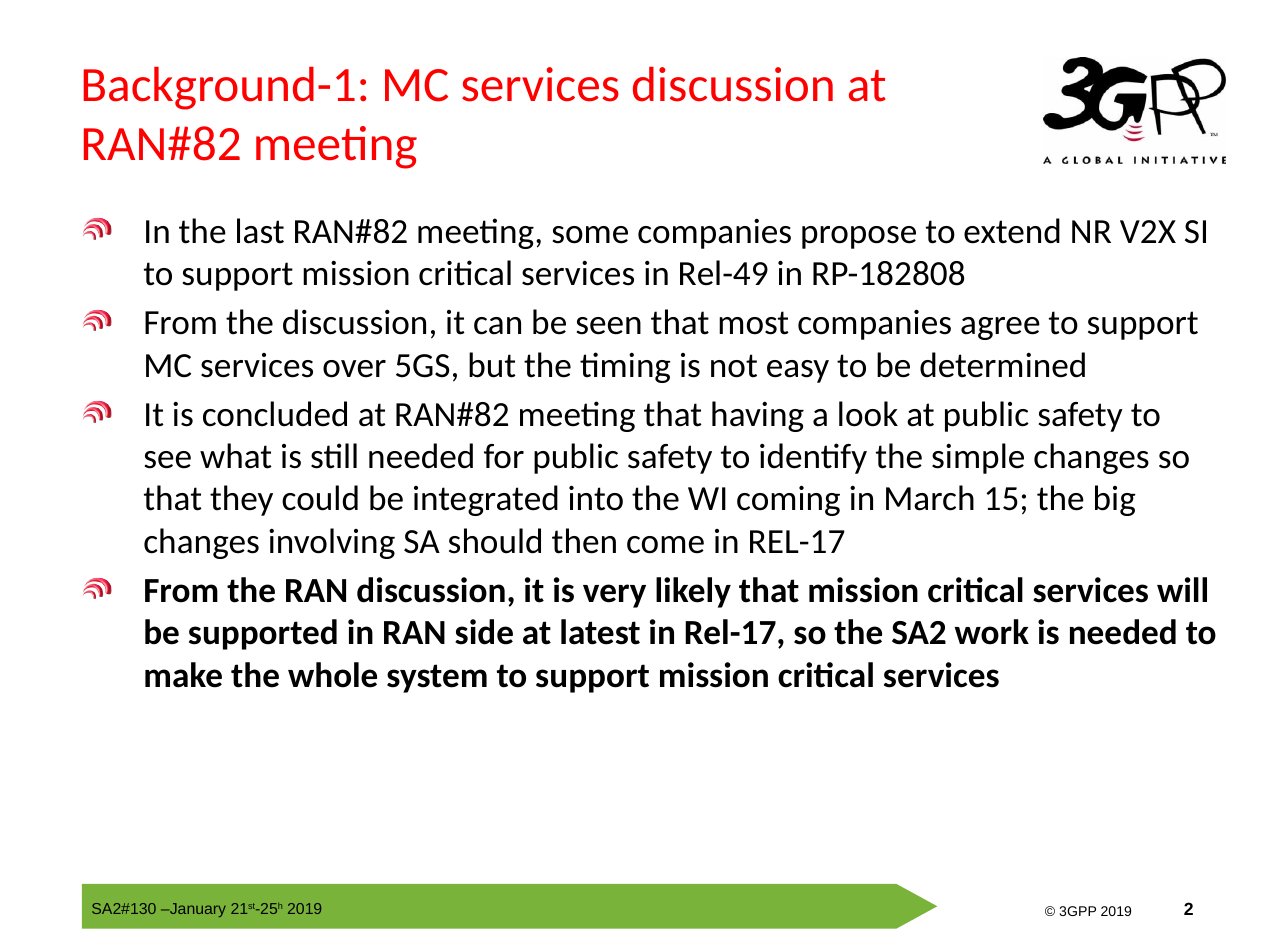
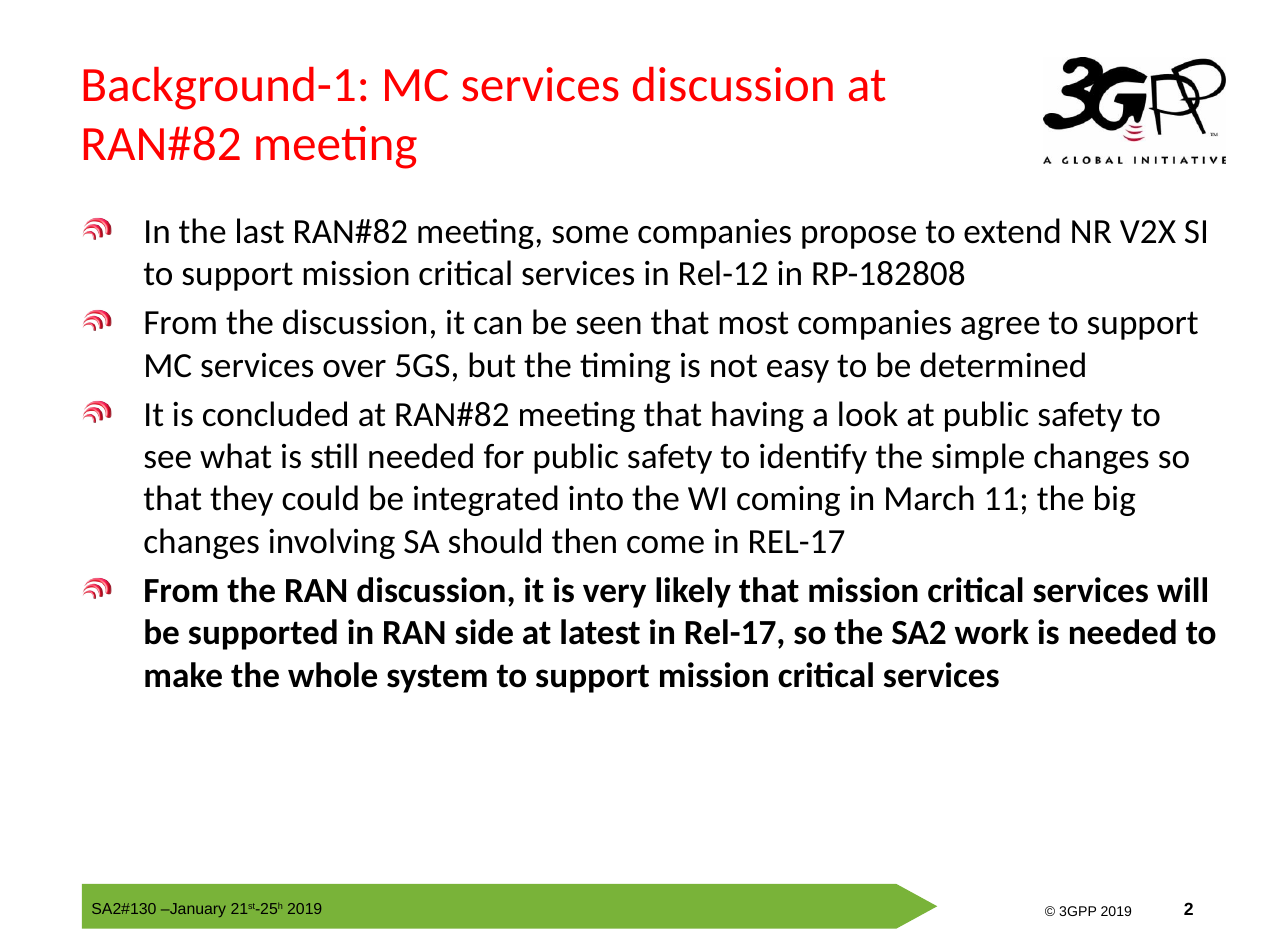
Rel-49: Rel-49 -> Rel-12
15: 15 -> 11
